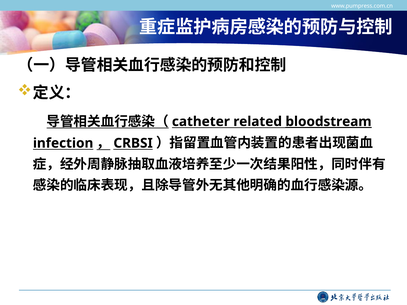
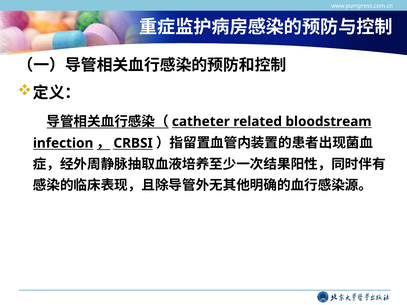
bloodstream underline: present -> none
